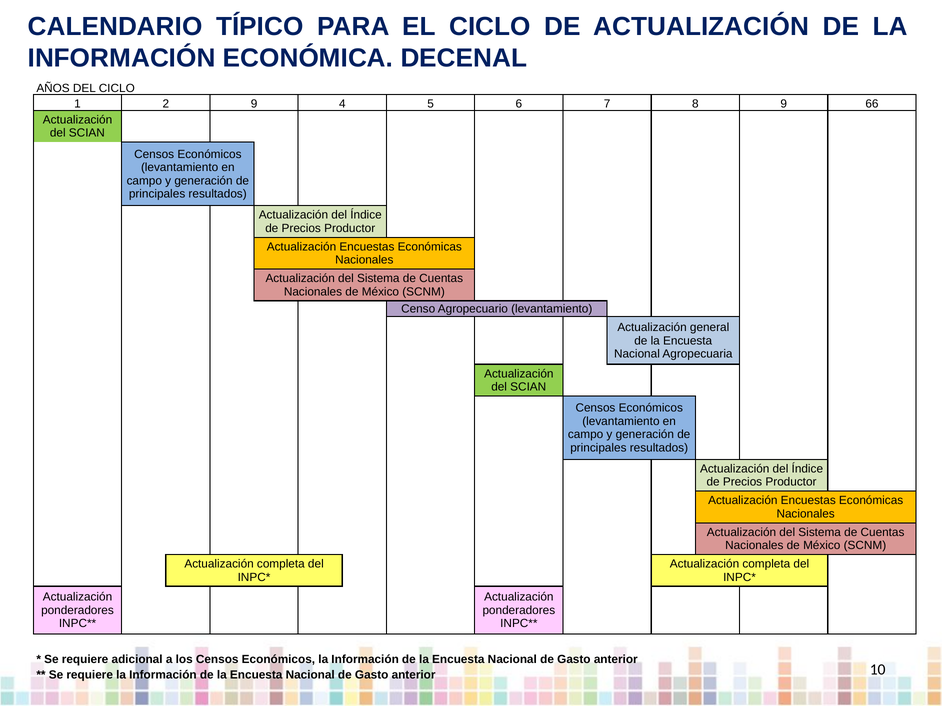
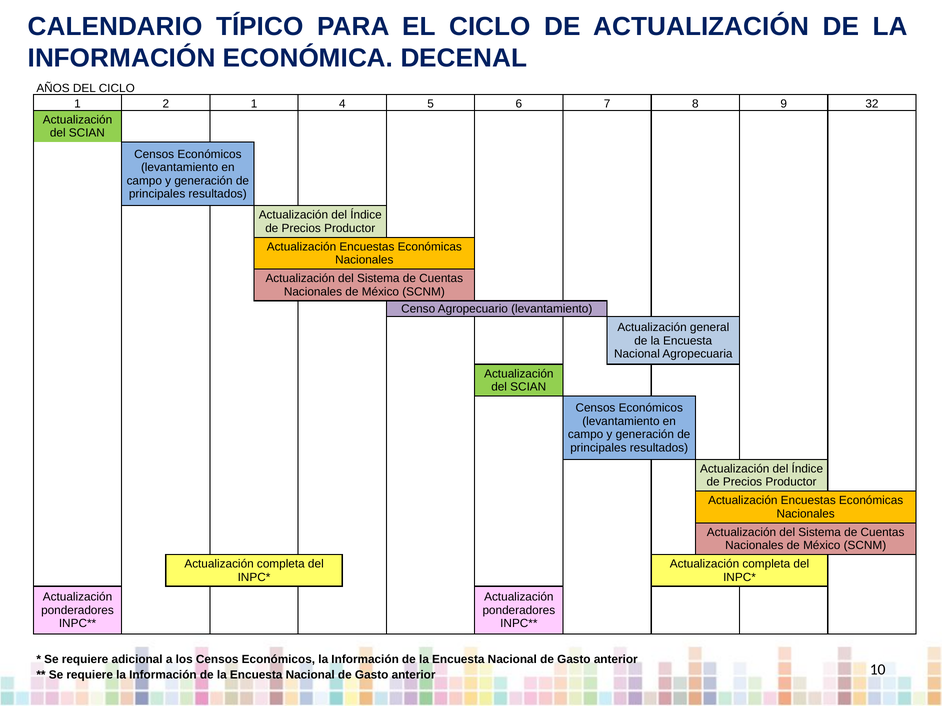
2 9: 9 -> 1
66: 66 -> 32
